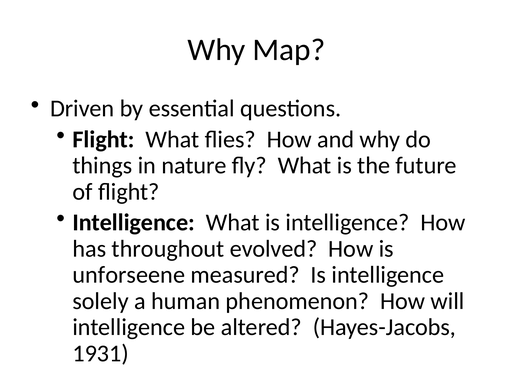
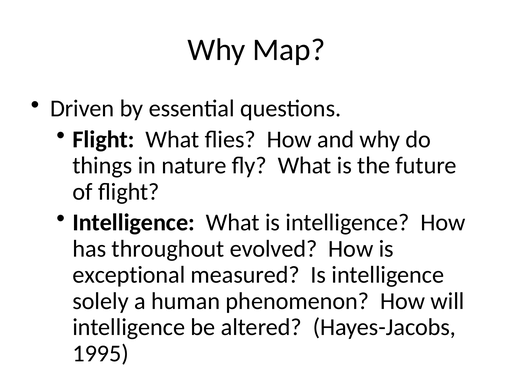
unforseene: unforseene -> exceptional
1931: 1931 -> 1995
